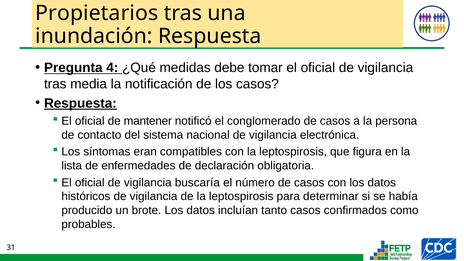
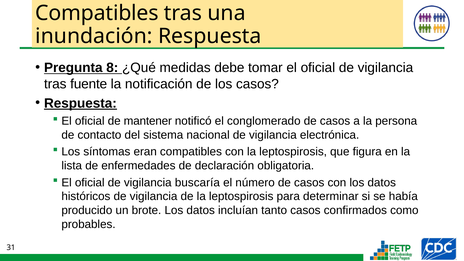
Propietarios at (97, 13): Propietarios -> Compatibles
4: 4 -> 8
media: media -> fuente
